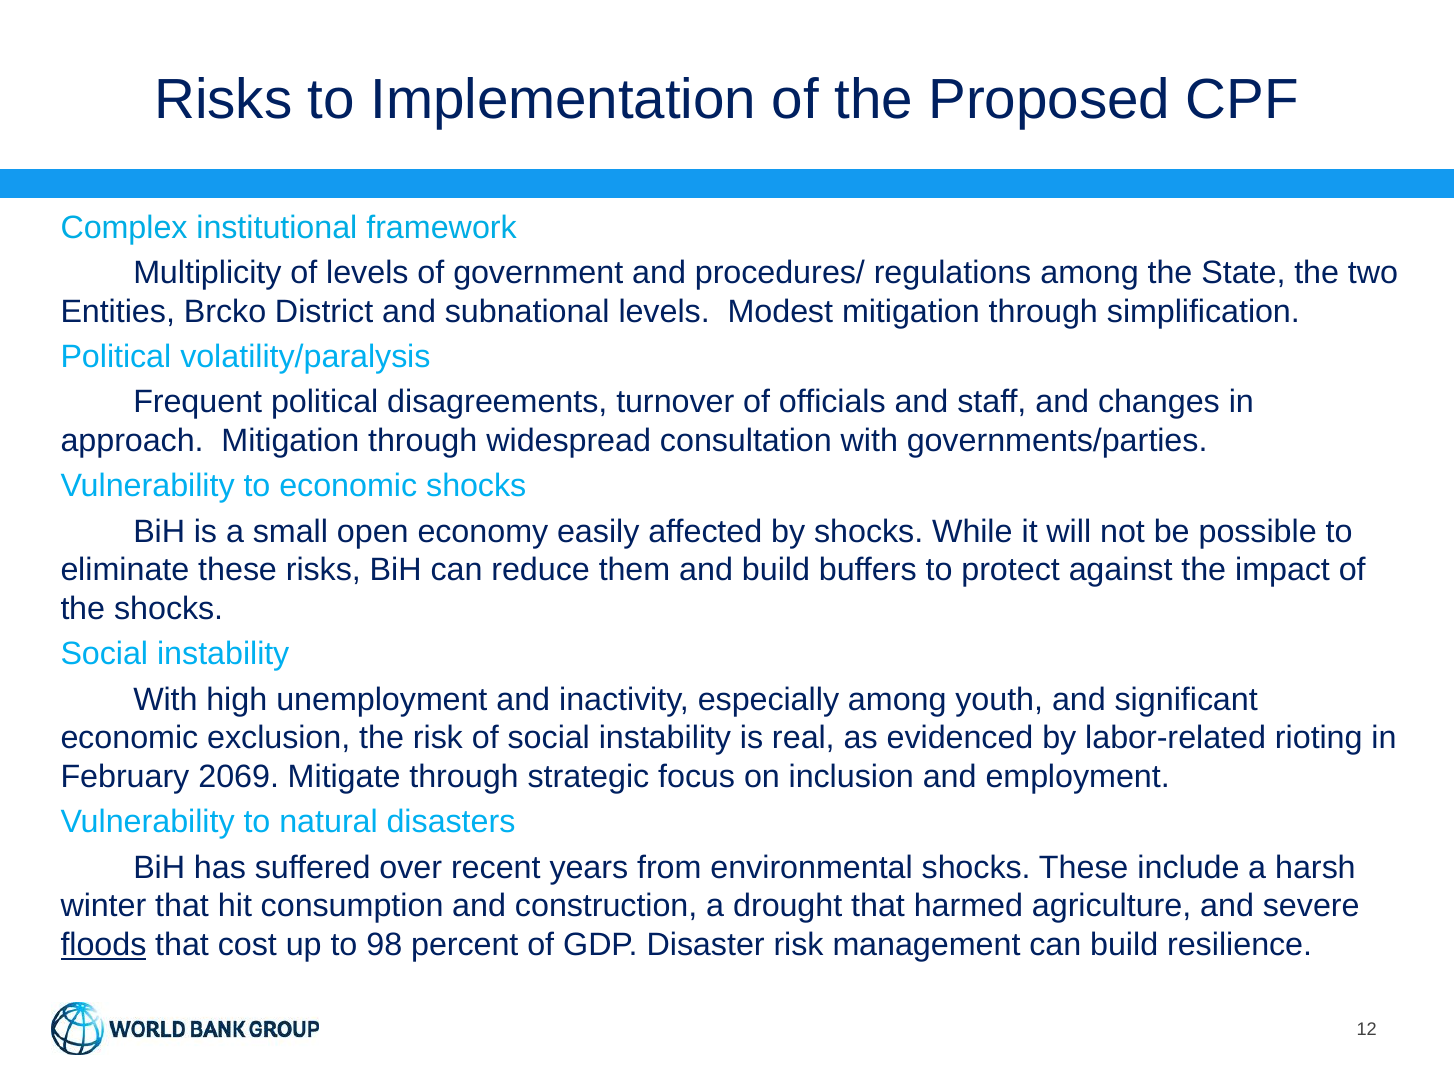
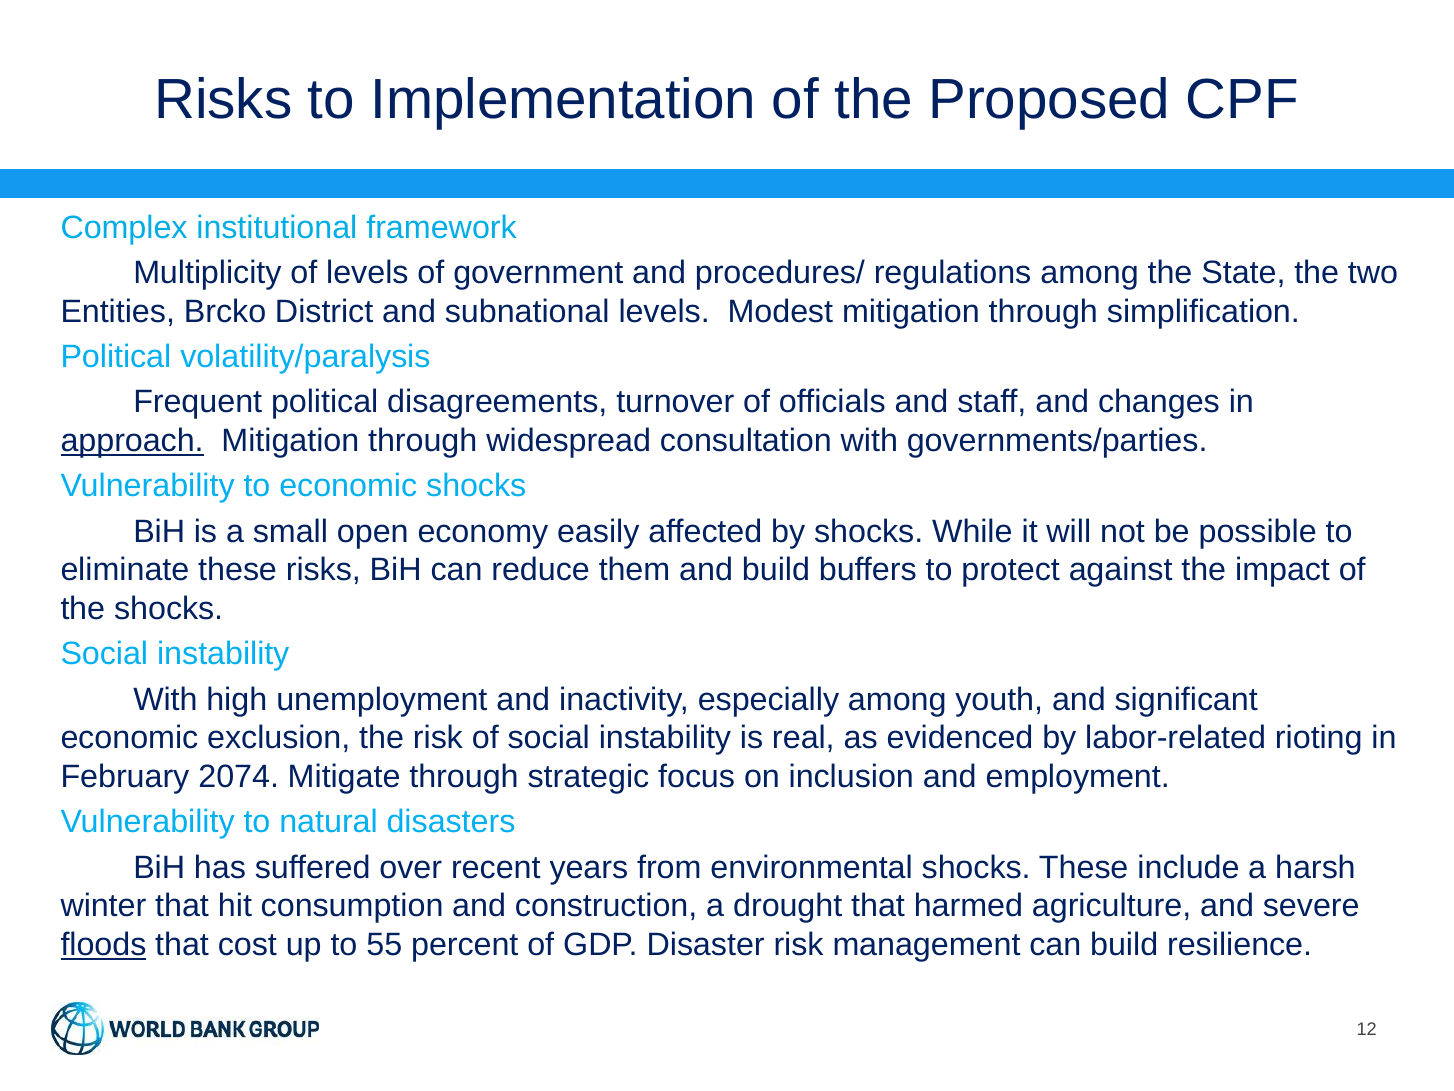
approach underline: none -> present
2069: 2069 -> 2074
98: 98 -> 55
